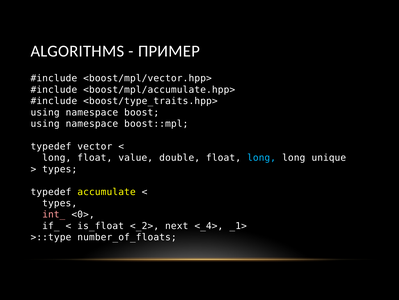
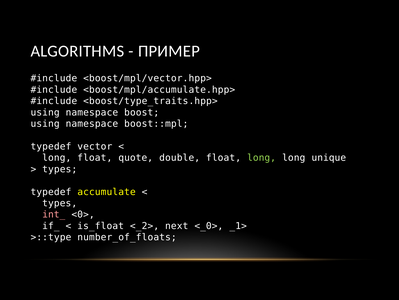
value: value -> quote
long at (262, 157) colour: light blue -> light green
<_4>: <_4> -> <_0>
